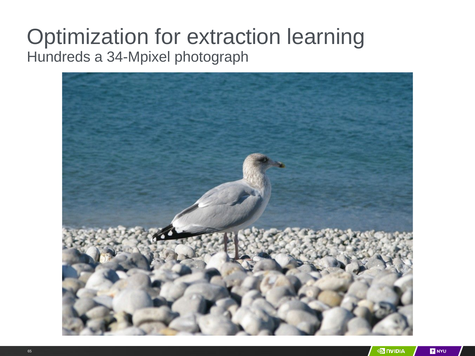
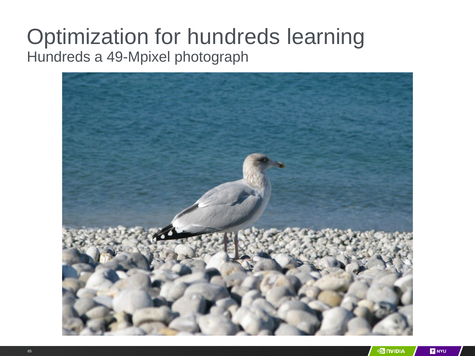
for extraction: extraction -> hundreds
34-Mpixel: 34-Mpixel -> 49-Mpixel
